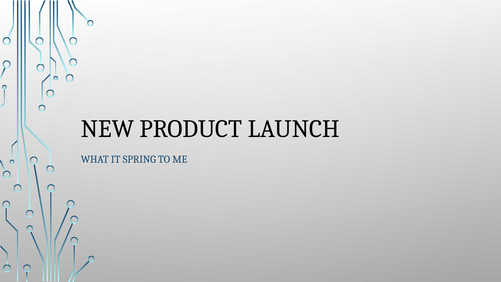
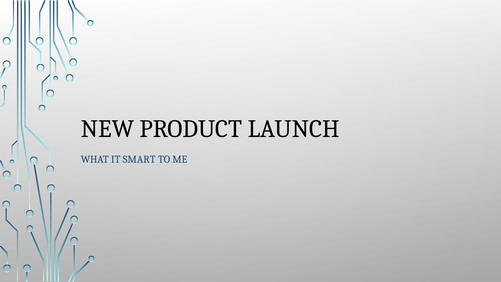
SPRING: SPRING -> SMART
